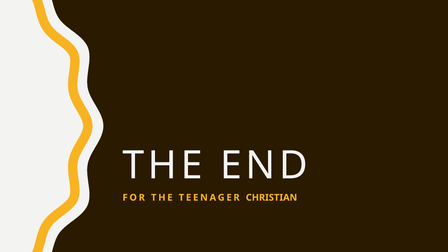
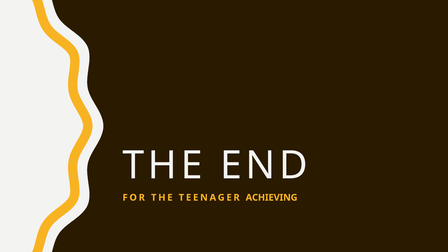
CHRISTIAN: CHRISTIAN -> ACHIEVING
